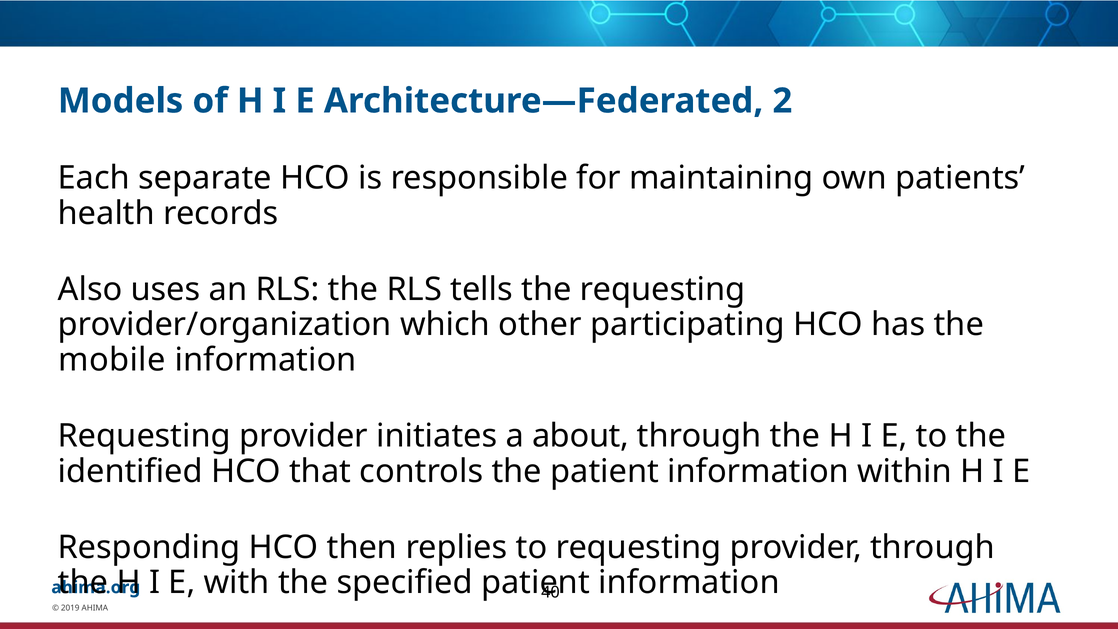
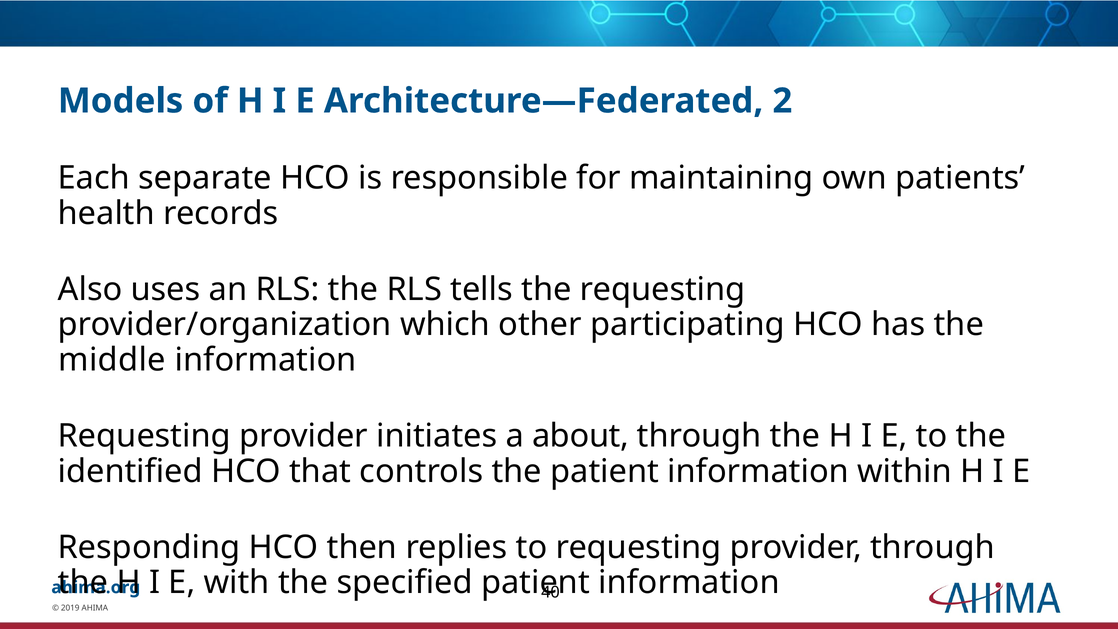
mobile: mobile -> middle
